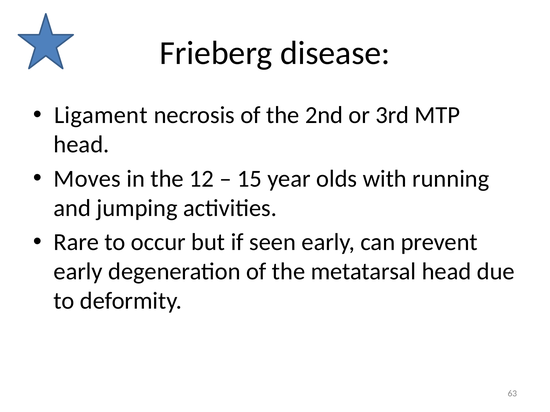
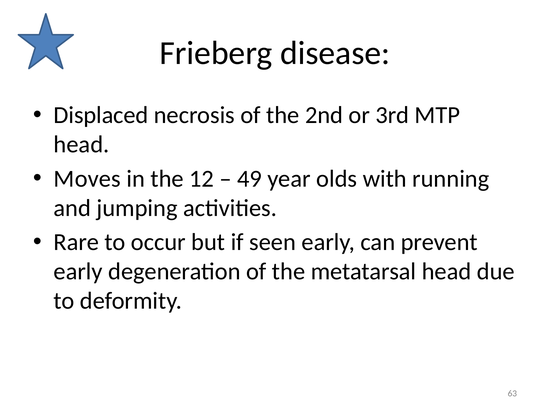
Ligament: Ligament -> Displaced
15: 15 -> 49
